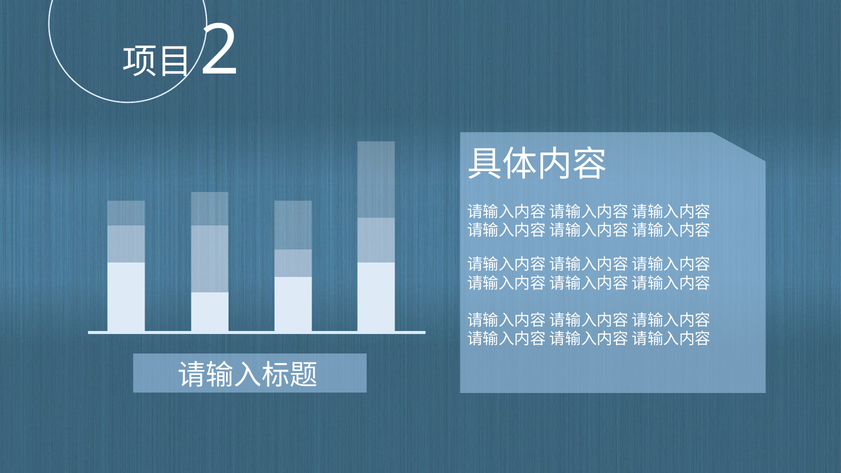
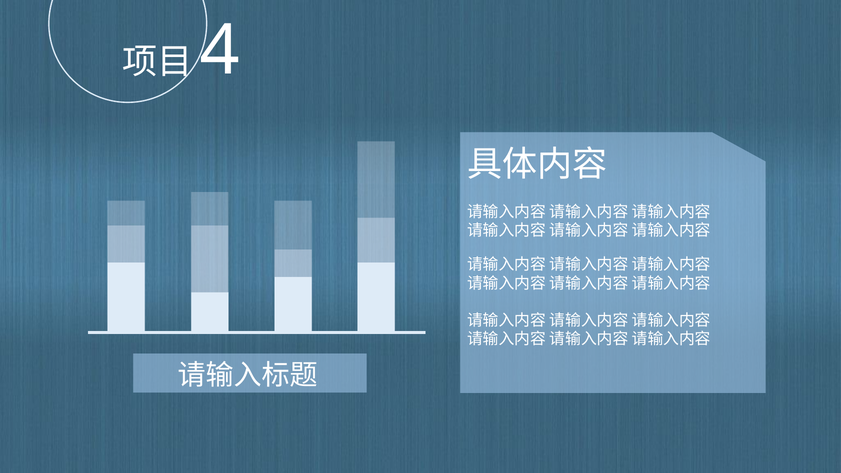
2: 2 -> 4
